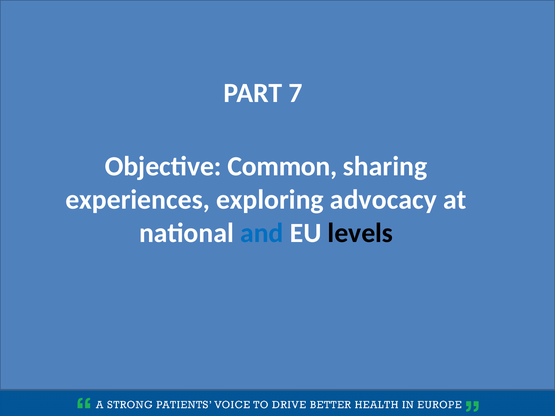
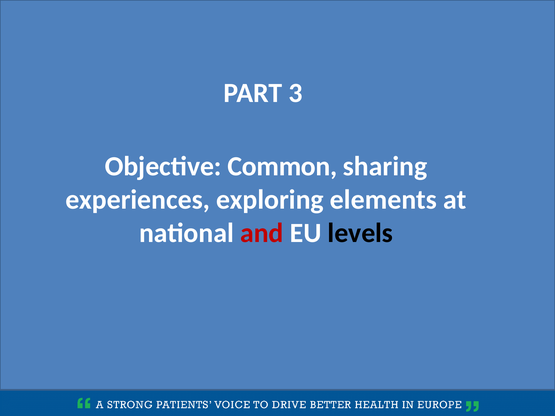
7: 7 -> 3
advocacy: advocacy -> elements
and colour: blue -> red
